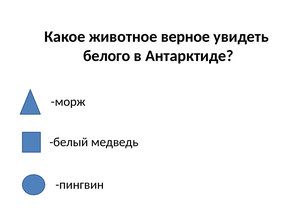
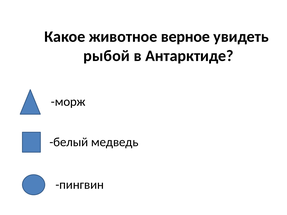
белого: белого -> рыбой
